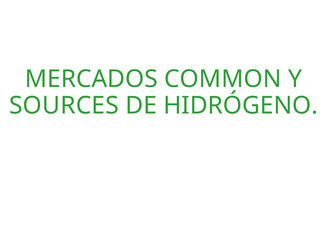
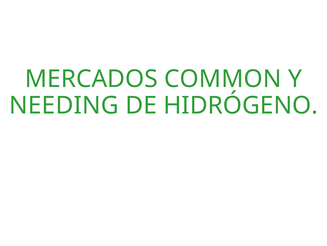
SOURCES: SOURCES -> NEEDING
